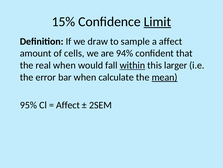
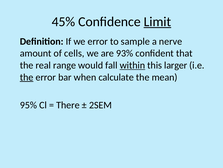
15%: 15% -> 45%
we draw: draw -> error
a affect: affect -> nerve
94%: 94% -> 93%
real when: when -> range
the at (27, 77) underline: none -> present
mean underline: present -> none
Affect at (68, 105): Affect -> There
